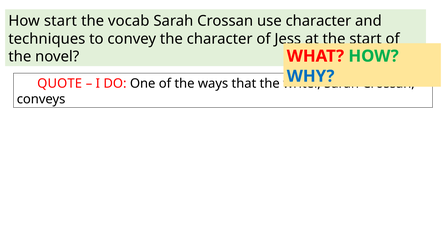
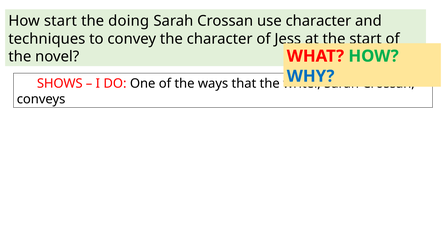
vocab: vocab -> doing
QUOTE: QUOTE -> SHOWS
